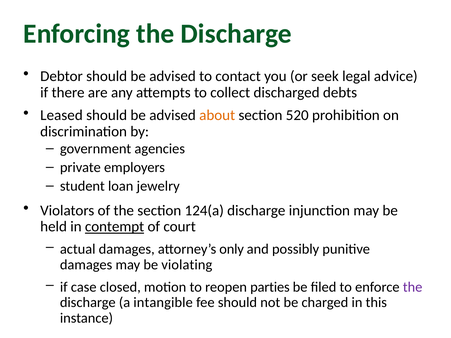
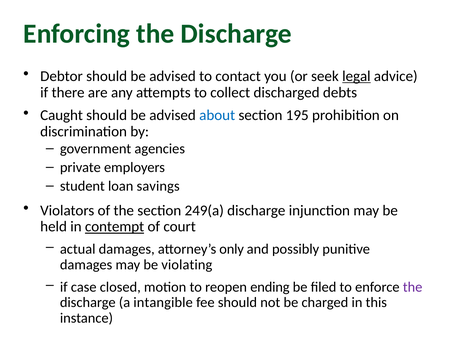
legal underline: none -> present
Leased: Leased -> Caught
about colour: orange -> blue
520: 520 -> 195
jewelry: jewelry -> savings
124(a: 124(a -> 249(a
parties: parties -> ending
